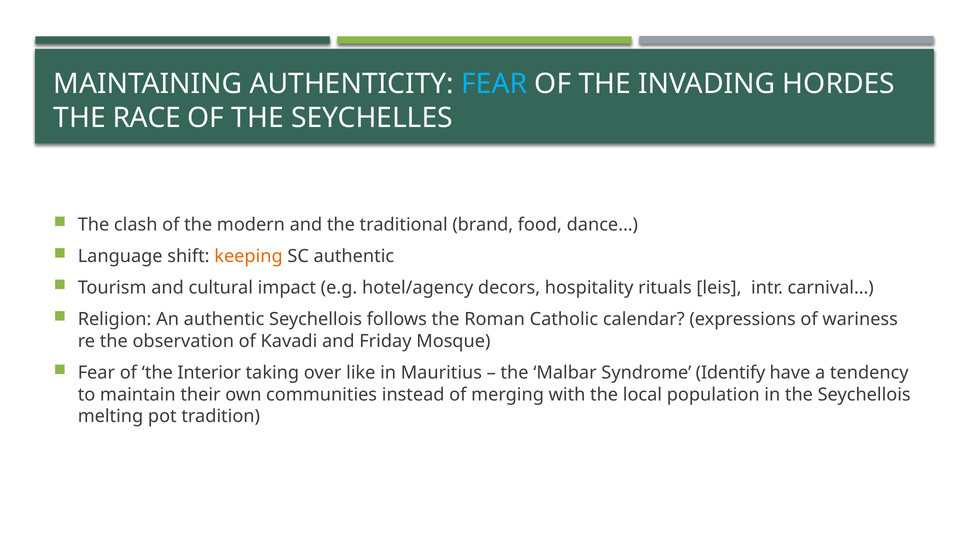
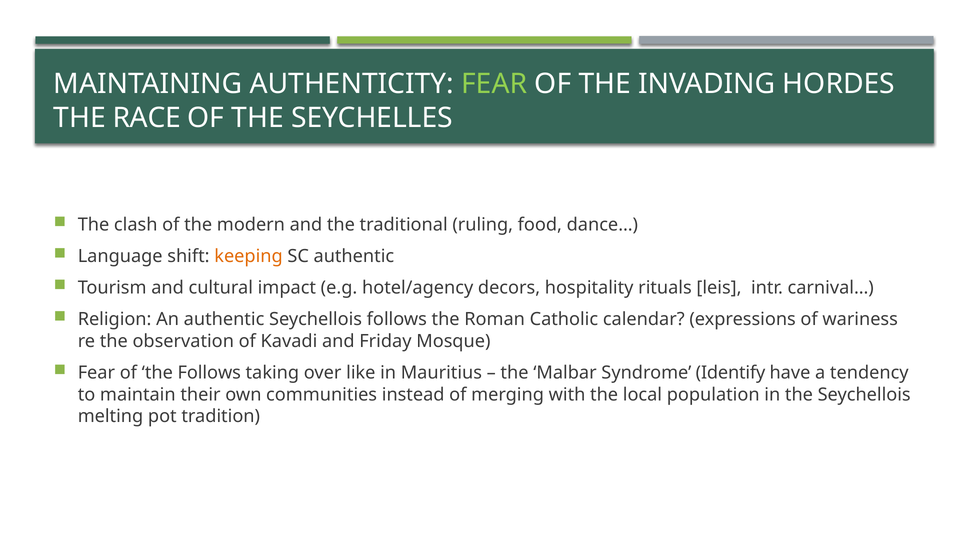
FEAR at (494, 84) colour: light blue -> light green
brand: brand -> ruling
the Interior: Interior -> Follows
